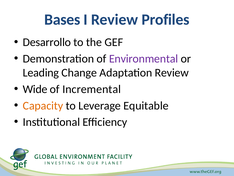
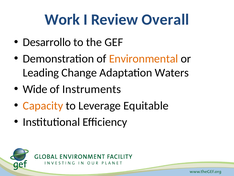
Bases: Bases -> Work
Profiles: Profiles -> Overall
Environmental colour: purple -> orange
Adaptation Review: Review -> Waters
Incremental: Incremental -> Instruments
